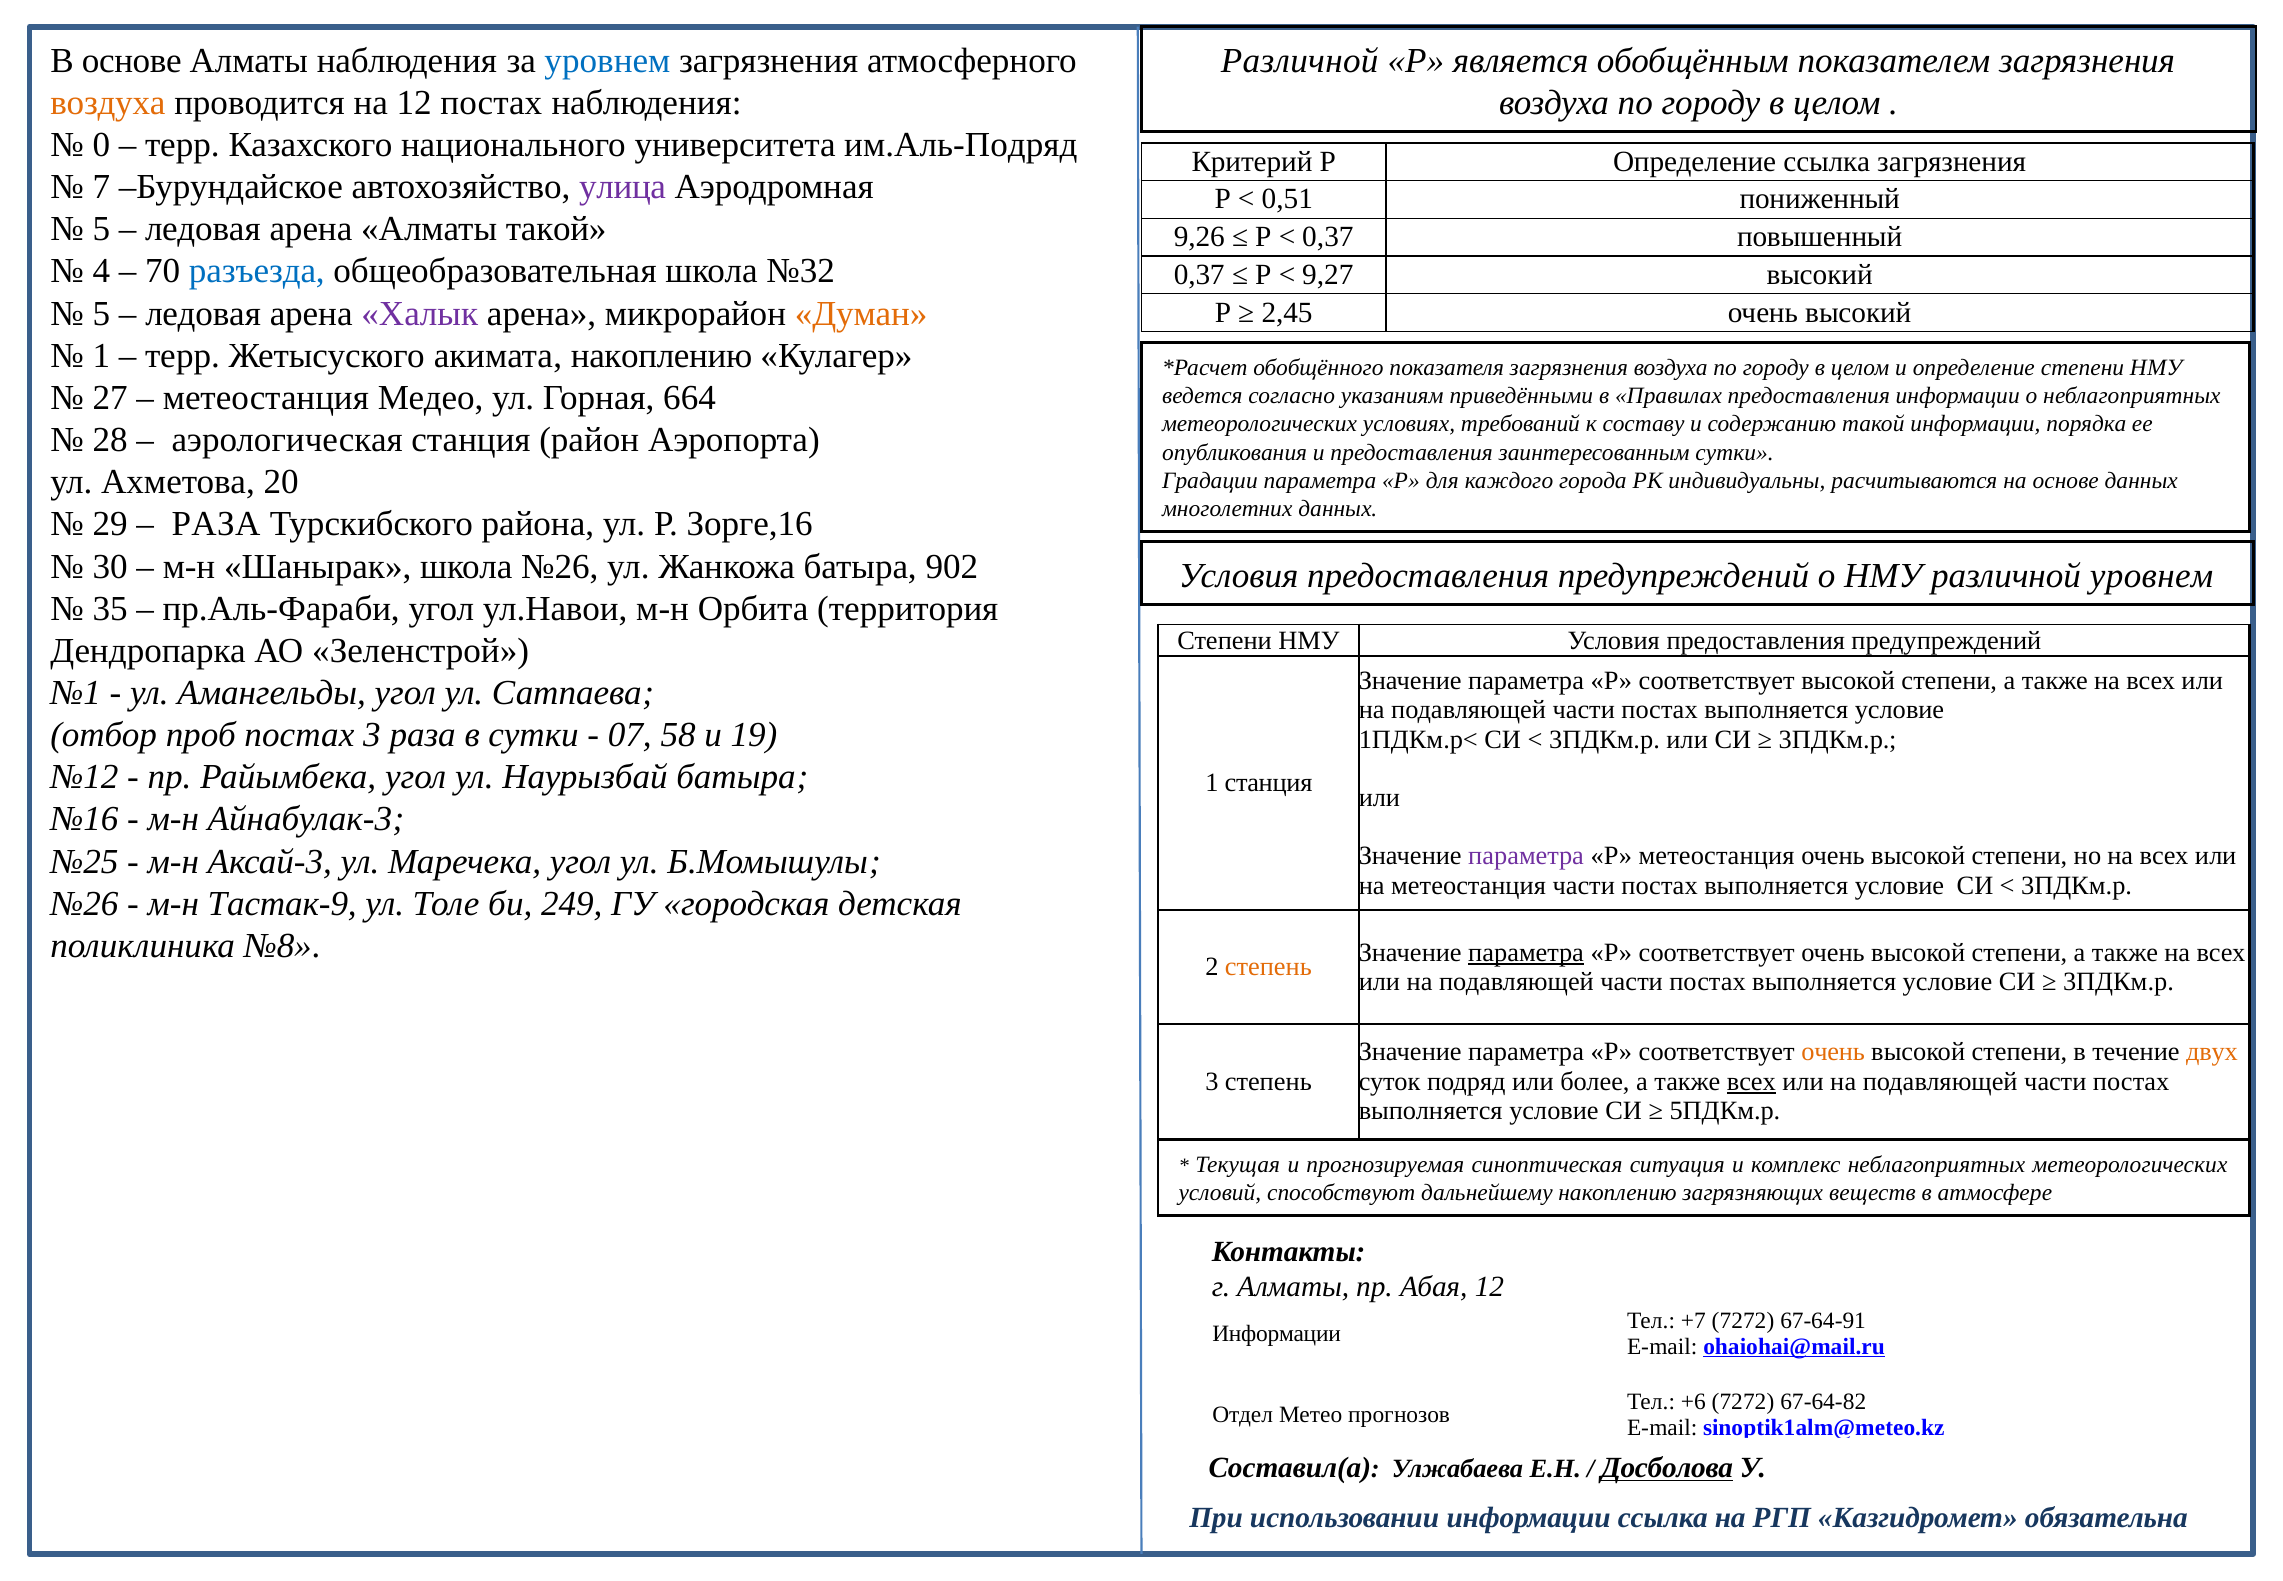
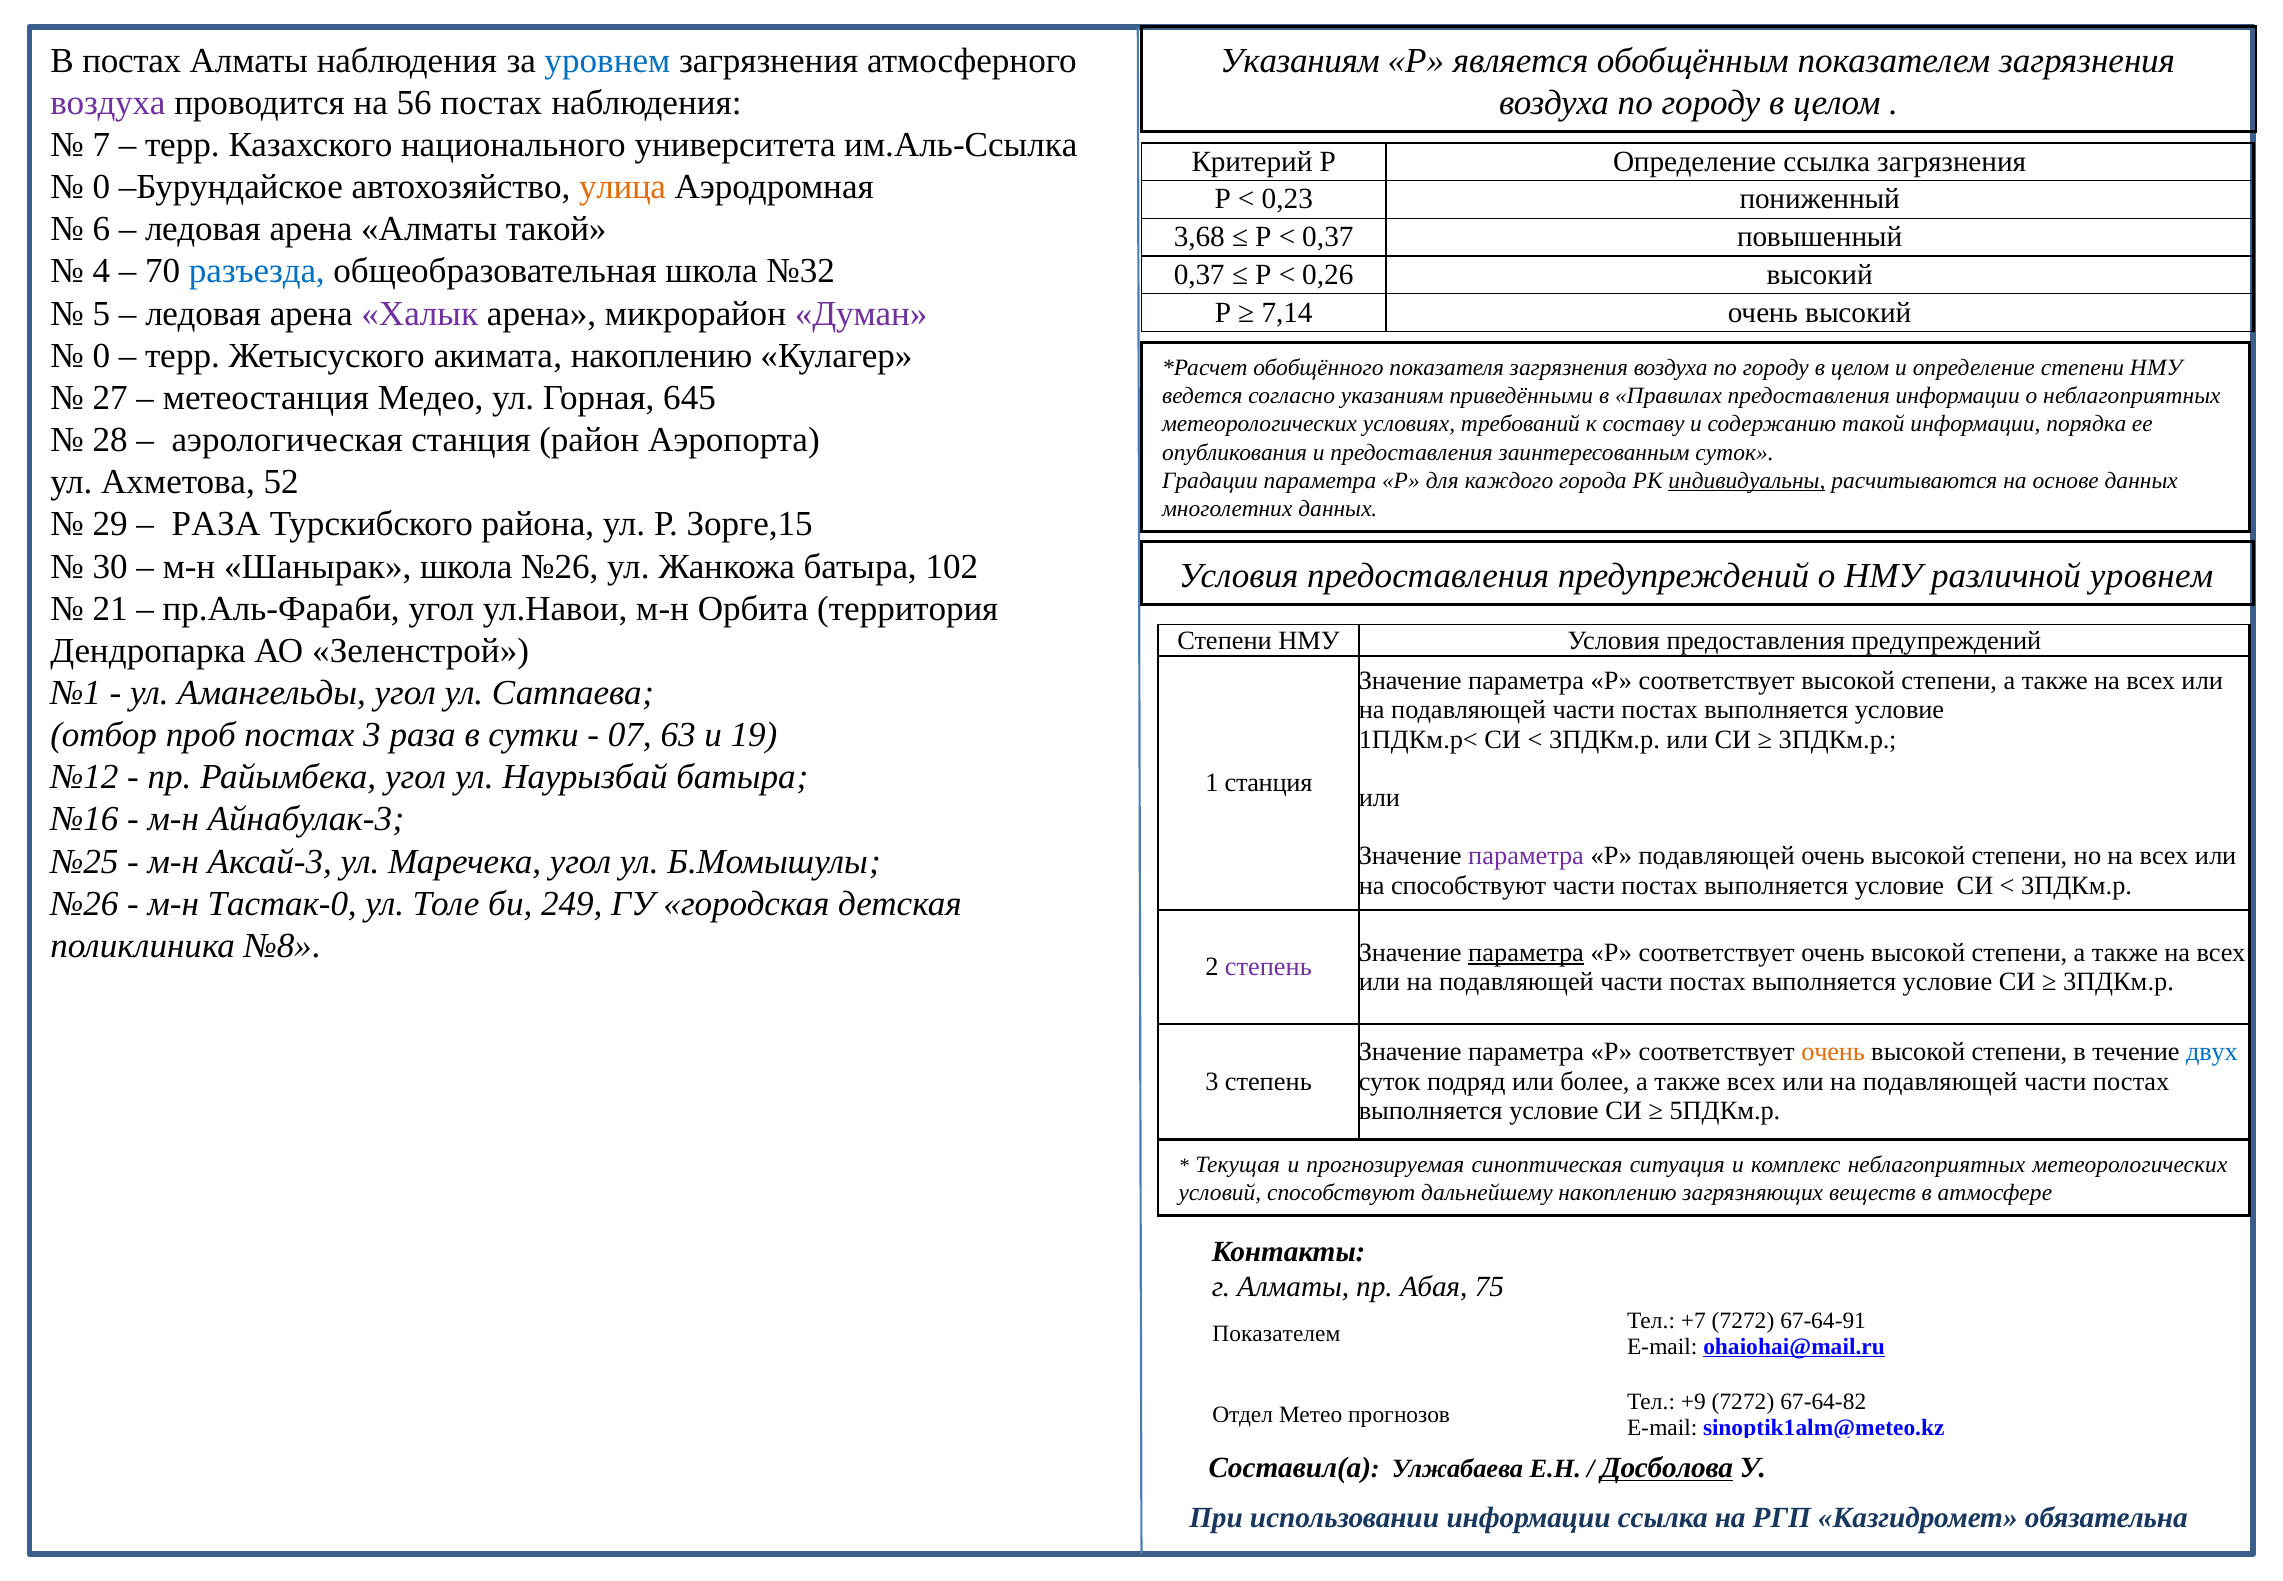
В основе: основе -> постах
Различной at (1300, 61): Различной -> Указаниям
воздуха at (108, 103) colour: orange -> purple
на 12: 12 -> 56
0: 0 -> 7
им.Аль-Подряд: им.Аль-Подряд -> им.Аль-Ссылка
7 at (101, 187): 7 -> 0
улица colour: purple -> orange
0,51: 0,51 -> 0,23
5 at (101, 229): 5 -> 6
9,26: 9,26 -> 3,68
9,27: 9,27 -> 0,26
Думан colour: orange -> purple
2,45: 2,45 -> 7,14
1 at (101, 356): 1 -> 0
664: 664 -> 645
заинтересованным сутки: сутки -> суток
20: 20 -> 52
индивидуальны underline: none -> present
Зорге,16: Зорге,16 -> Зорге,15
902: 902 -> 102
35: 35 -> 21
58: 58 -> 63
Р метеостанция: метеостанция -> подавляющей
на метеостанция: метеостанция -> способствуют
Тастак-9: Тастак-9 -> Тастак-0
степень at (1268, 967) colour: orange -> purple
двух colour: orange -> blue
всех at (1751, 1081) underline: present -> none
Абая 12: 12 -> 75
Информации at (1277, 1333): Информации -> Показателем
+6: +6 -> +9
